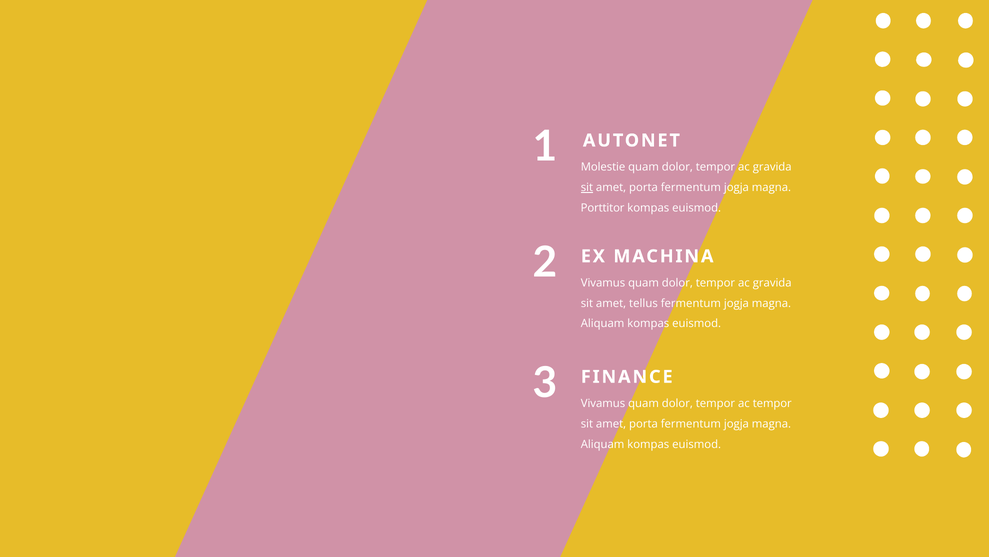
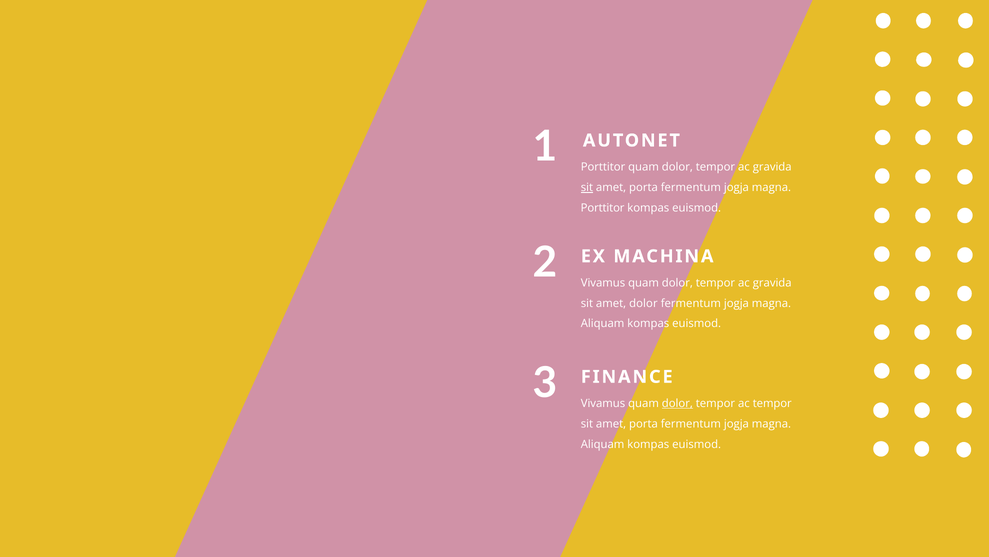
Molestie at (603, 167): Molestie -> Porttitor
amet tellus: tellus -> dolor
dolor at (677, 403) underline: none -> present
